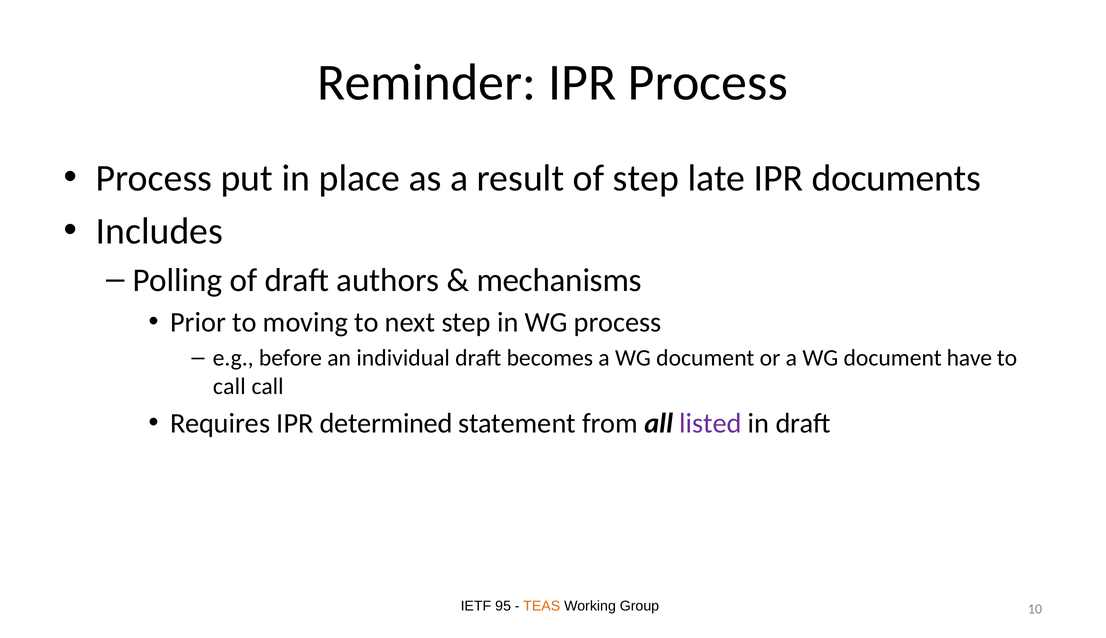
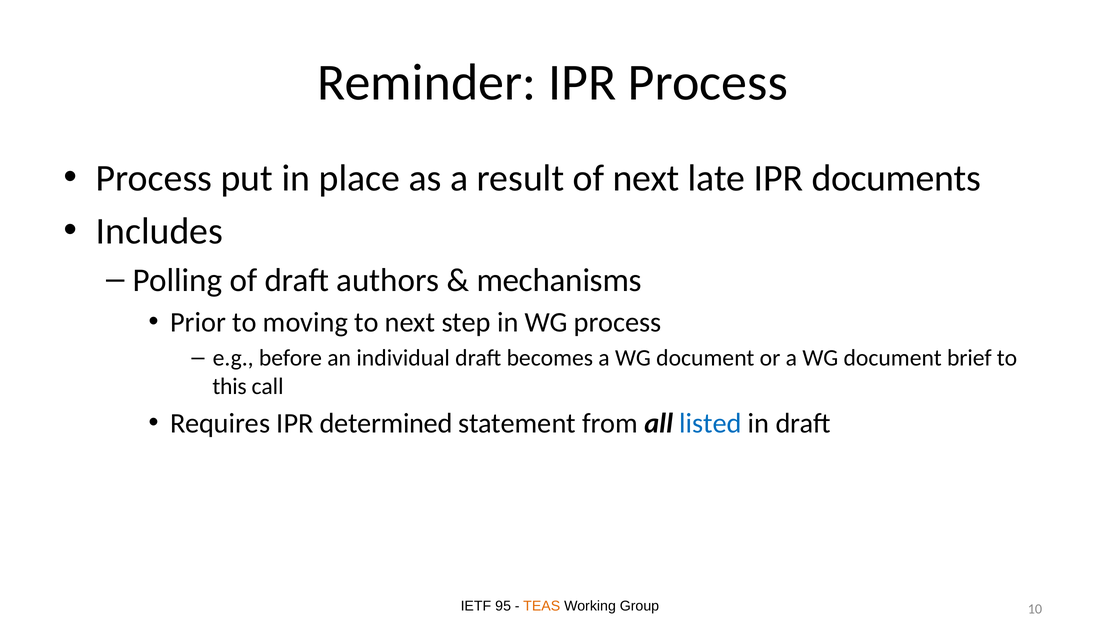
of step: step -> next
have: have -> brief
call at (229, 386): call -> this
listed colour: purple -> blue
